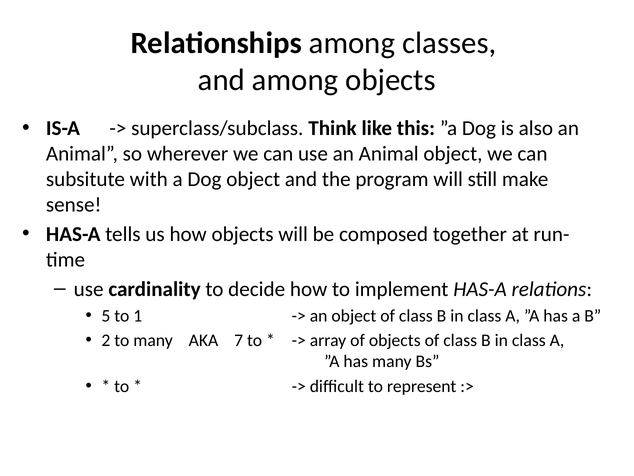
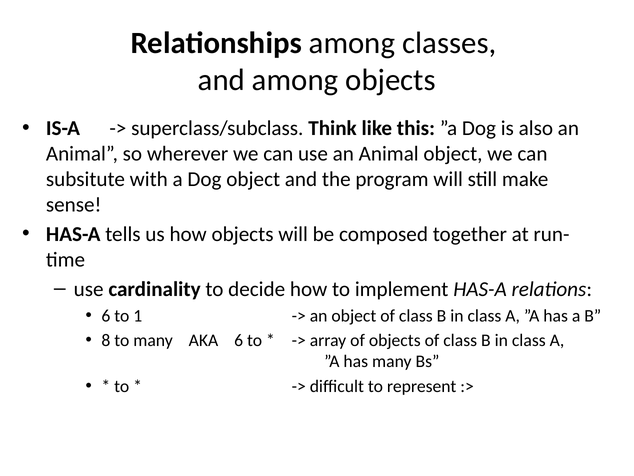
5 at (106, 315): 5 -> 6
2: 2 -> 8
AKA 7: 7 -> 6
